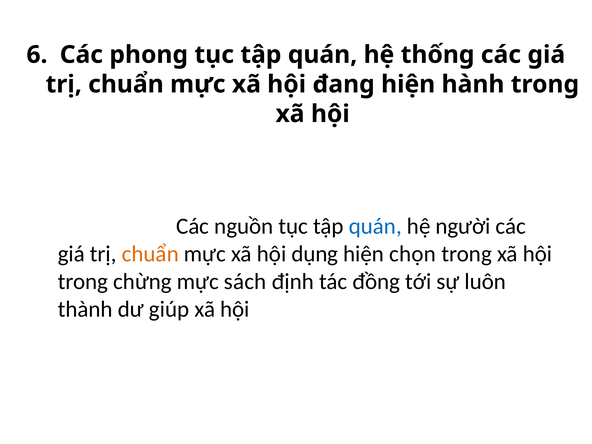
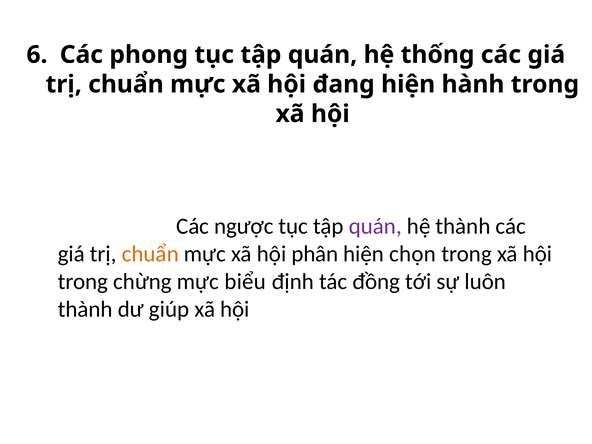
nguồn: nguồn -> ngược
quán at (375, 226) colour: blue -> purple
hệ người: người -> thành
dụng: dụng -> phân
sách: sách -> biểu
